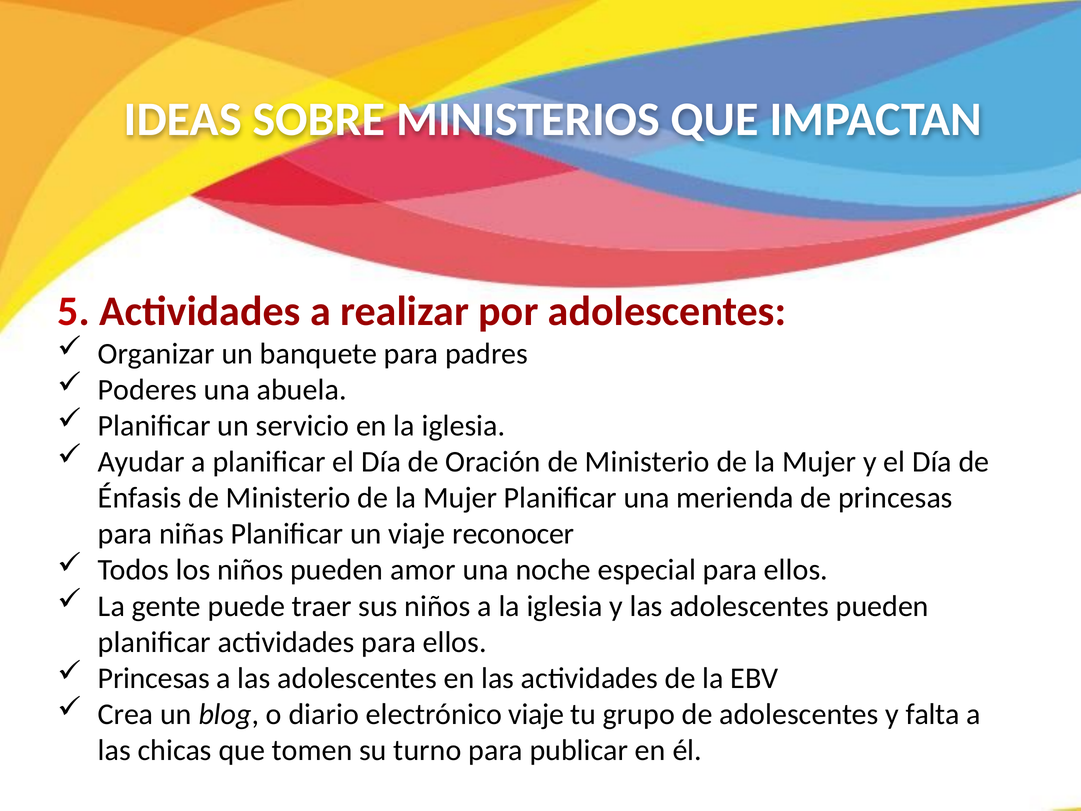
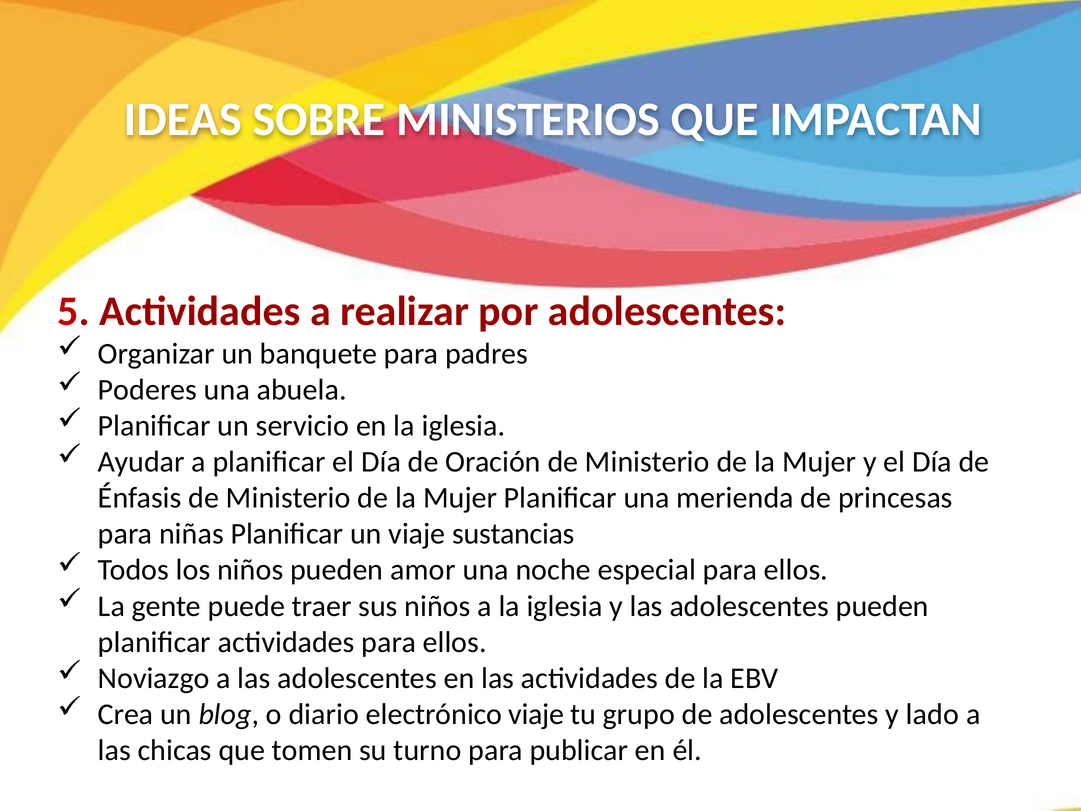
reconocer: reconocer -> sustancias
Princesas at (154, 678): Princesas -> Noviazgo
falta: falta -> lado
